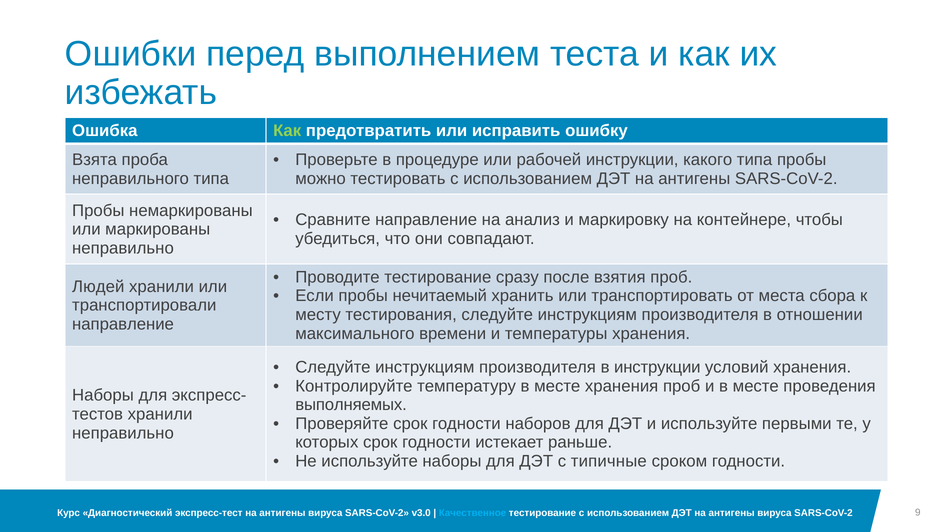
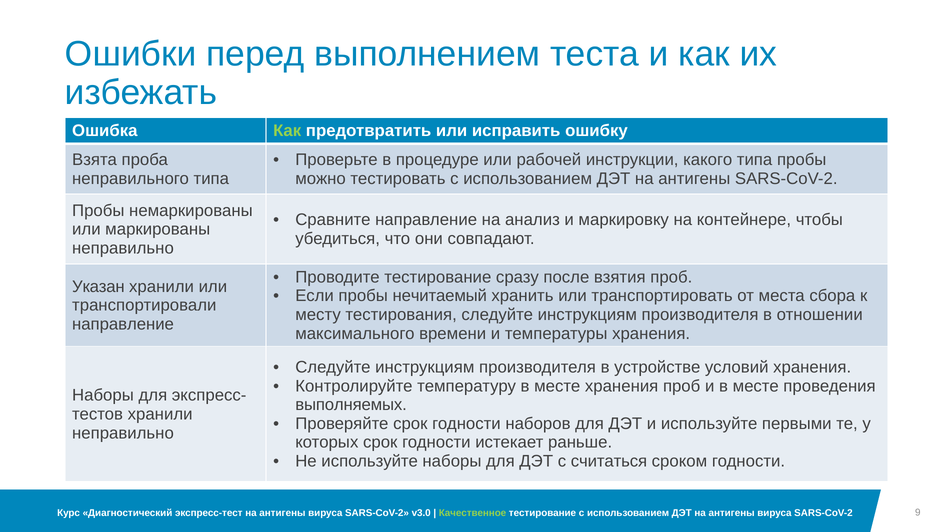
Людей: Людей -> Указан
в инструкции: инструкции -> устройстве
типичные: типичные -> считаться
Качественное colour: light blue -> light green
